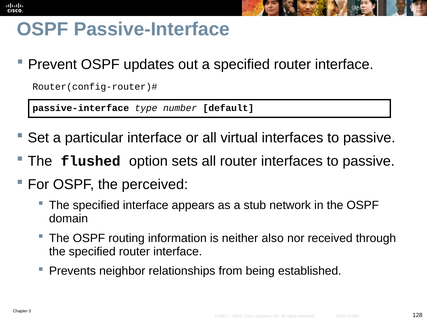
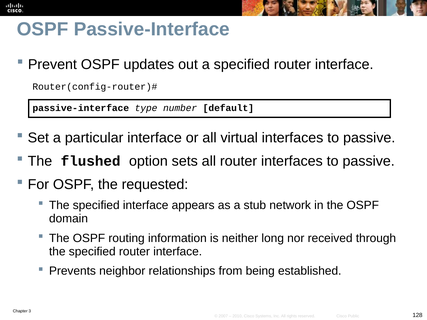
perceived: perceived -> requested
also: also -> long
